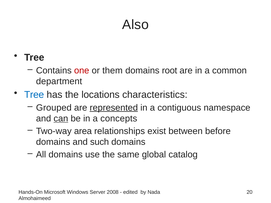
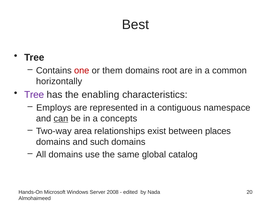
Also: Also -> Best
department: department -> horizontally
Tree at (34, 95) colour: blue -> purple
locations: locations -> enabling
Grouped: Grouped -> Employs
represented underline: present -> none
before: before -> places
